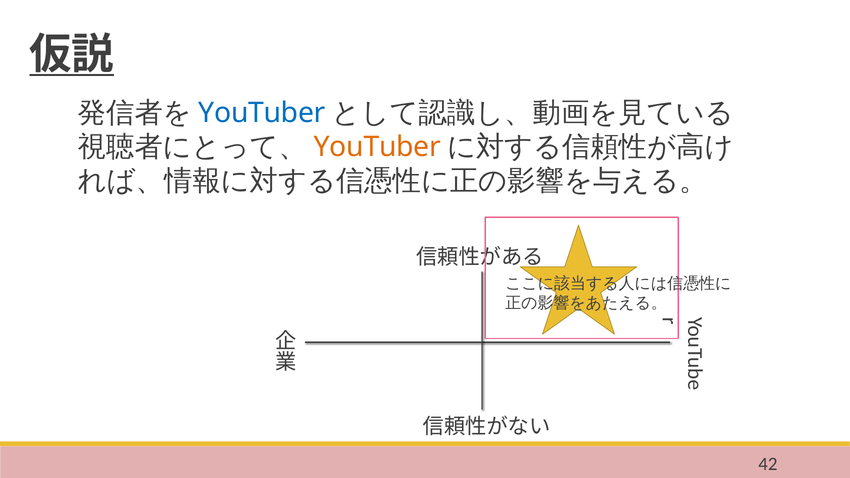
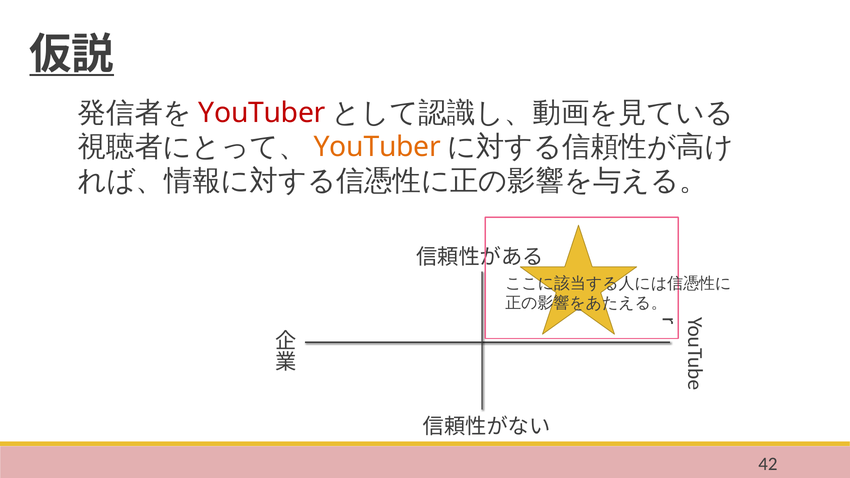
YouTuber at (262, 113) colour: blue -> red
